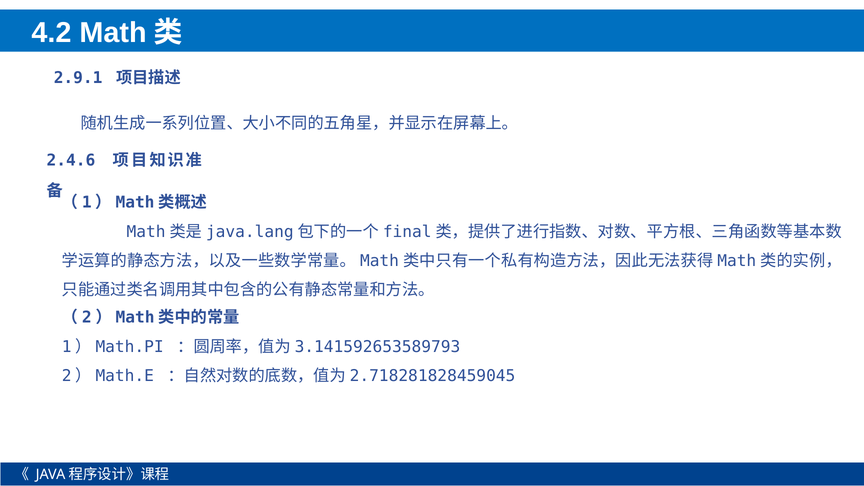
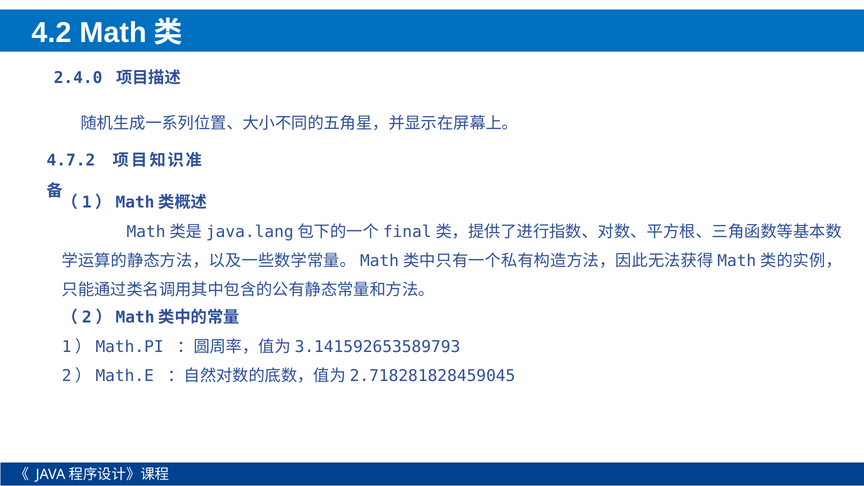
2.9.1: 2.9.1 -> 2.4.0
2.4.6: 2.4.6 -> 4.7.2
